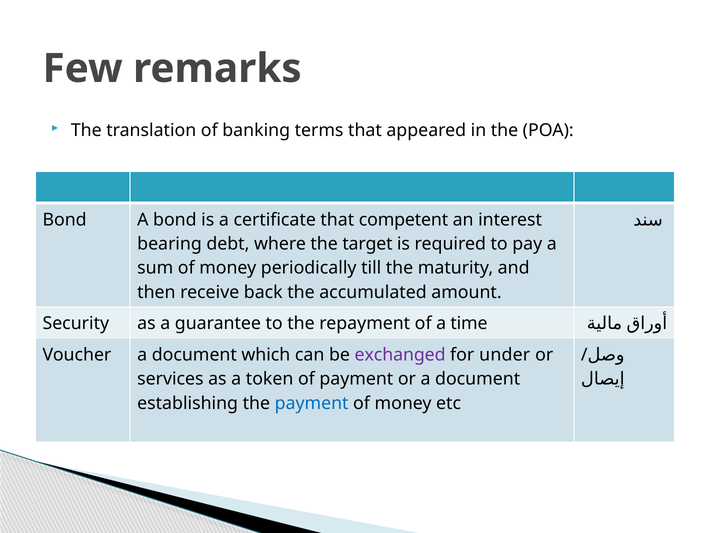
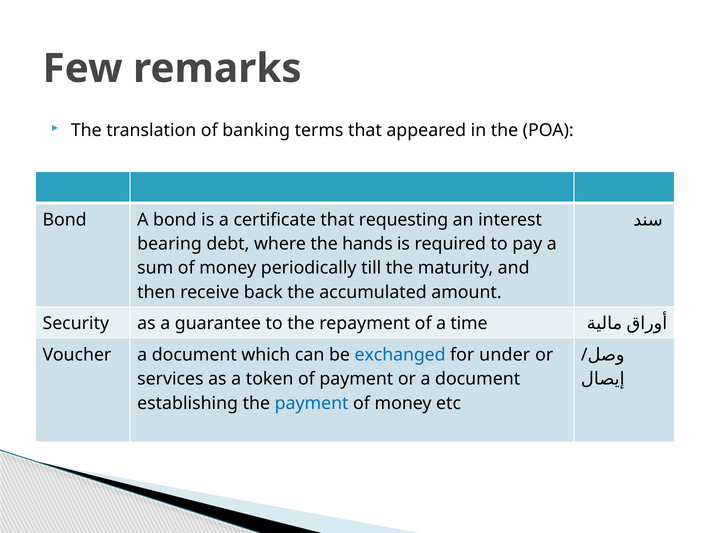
competent: competent -> requesting
target: target -> hands
exchanged colour: purple -> blue
